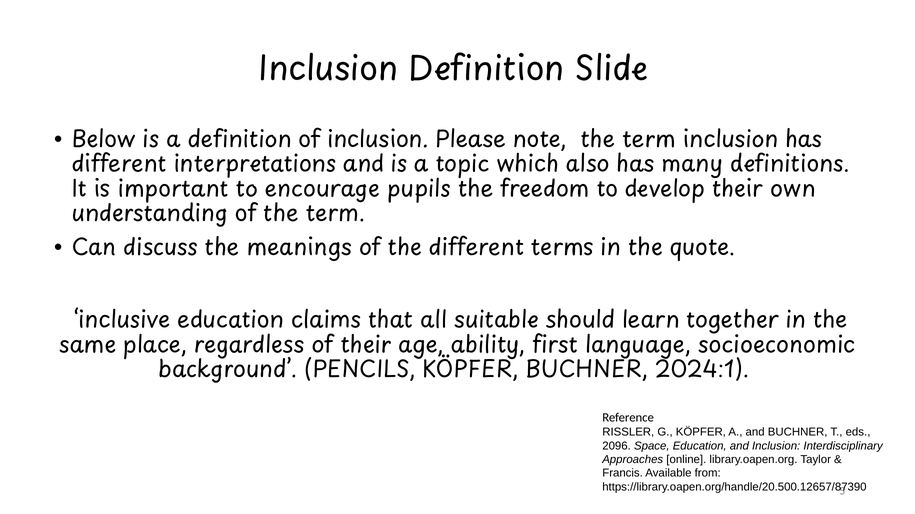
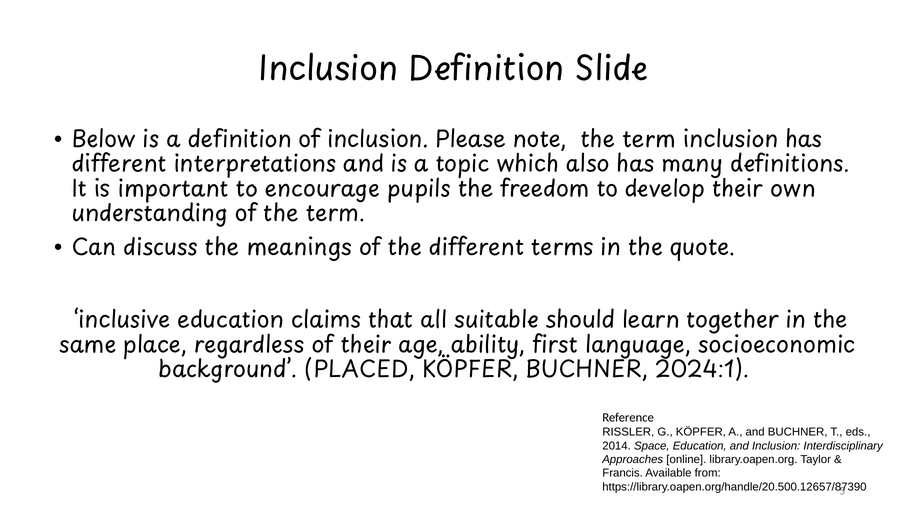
PENCILS: PENCILS -> PLACED
2096: 2096 -> 2014
